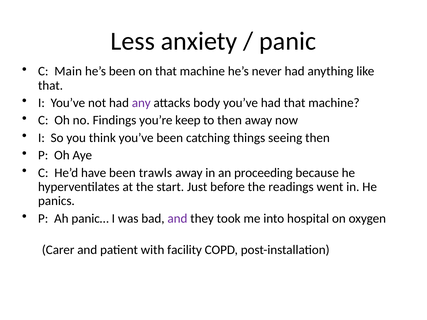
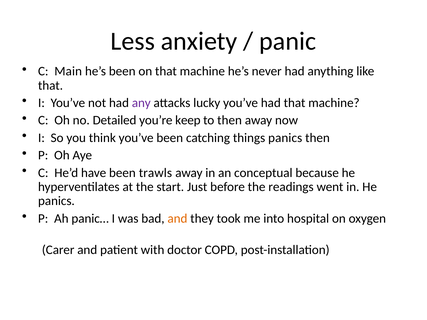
body: body -> lucky
Findings: Findings -> Detailed
things seeing: seeing -> panics
proceeding: proceeding -> conceptual
and at (177, 219) colour: purple -> orange
facility: facility -> doctor
